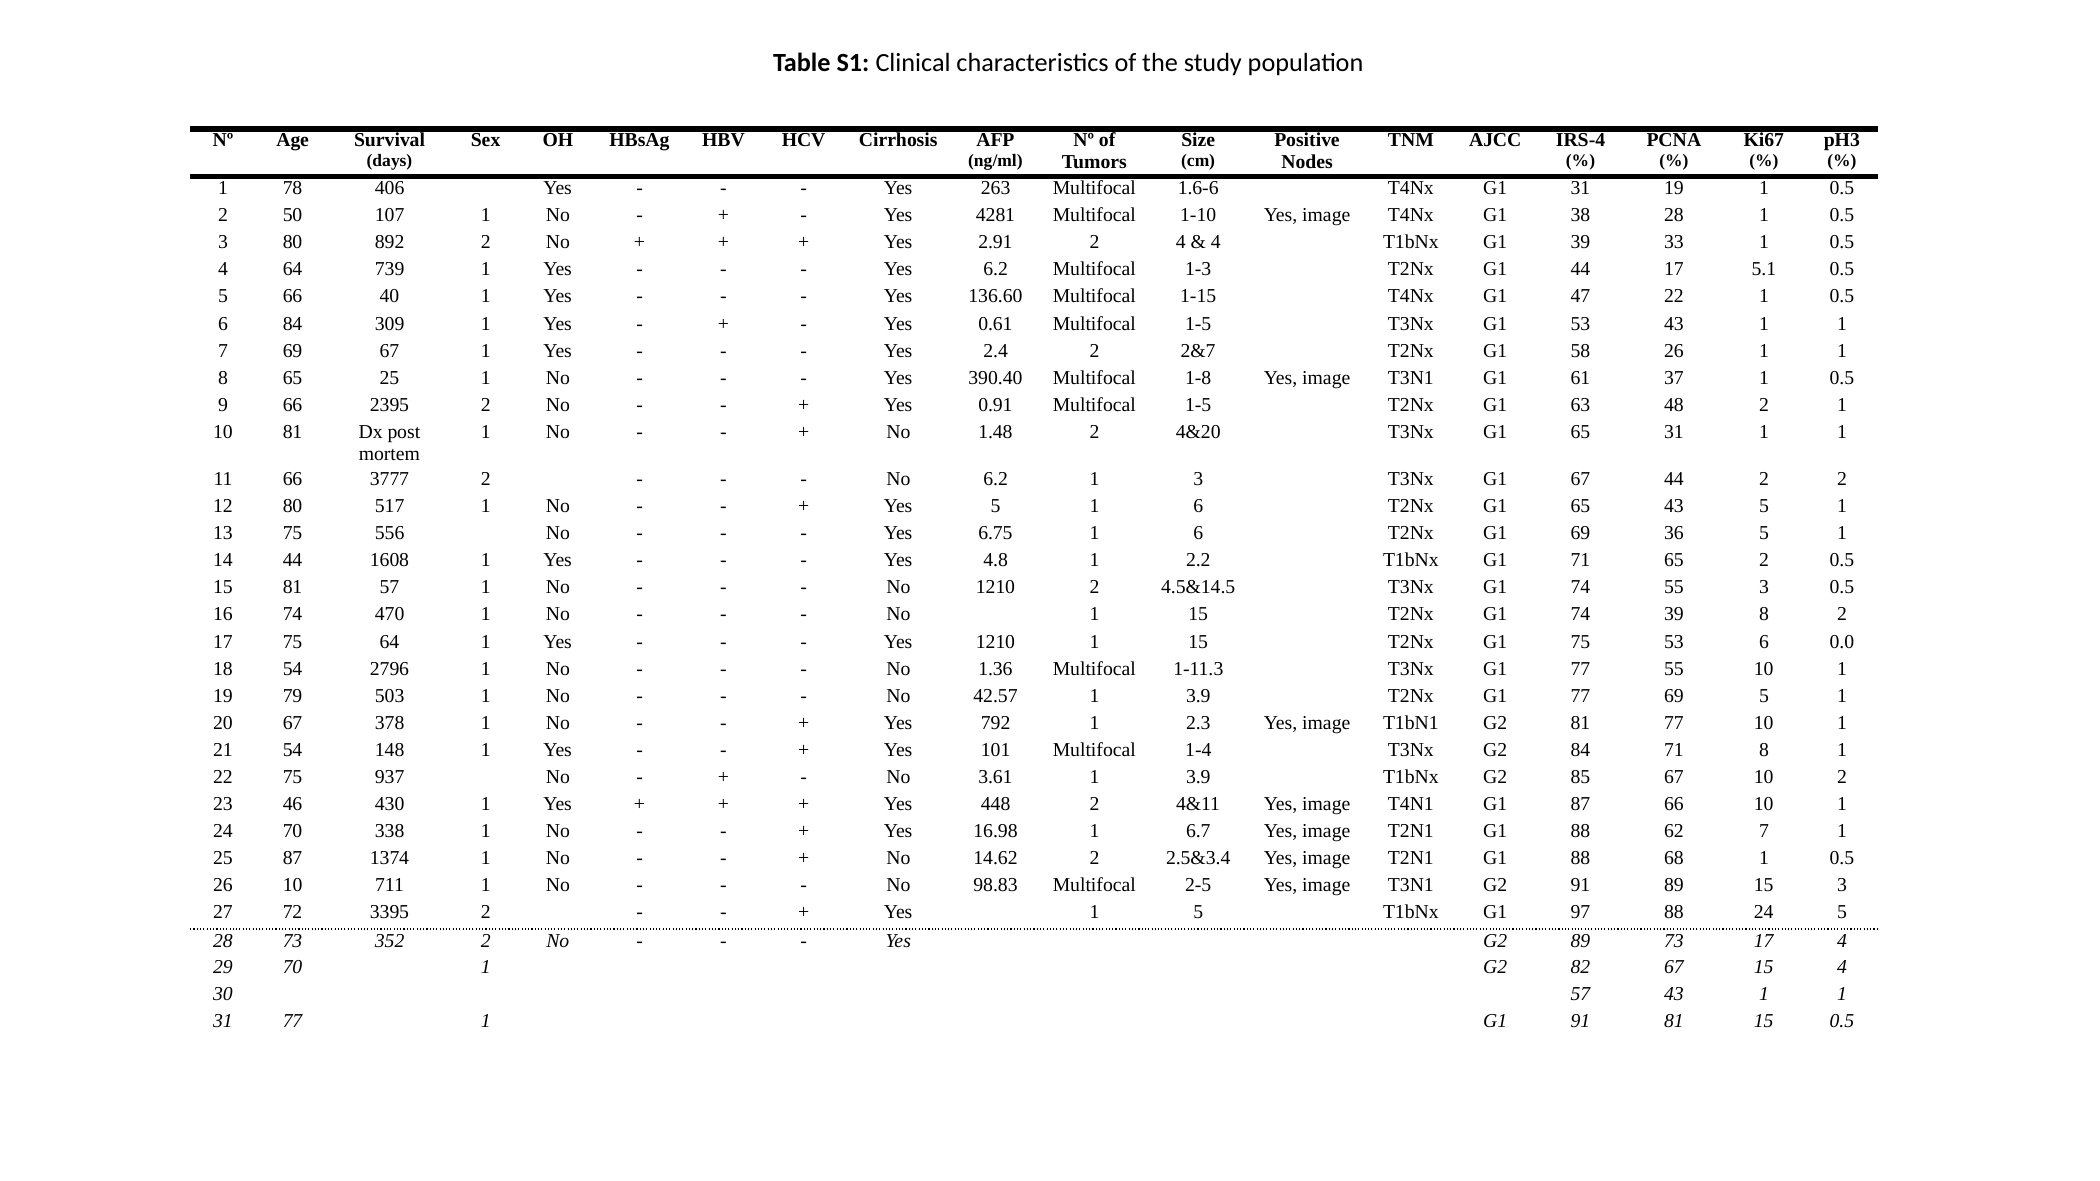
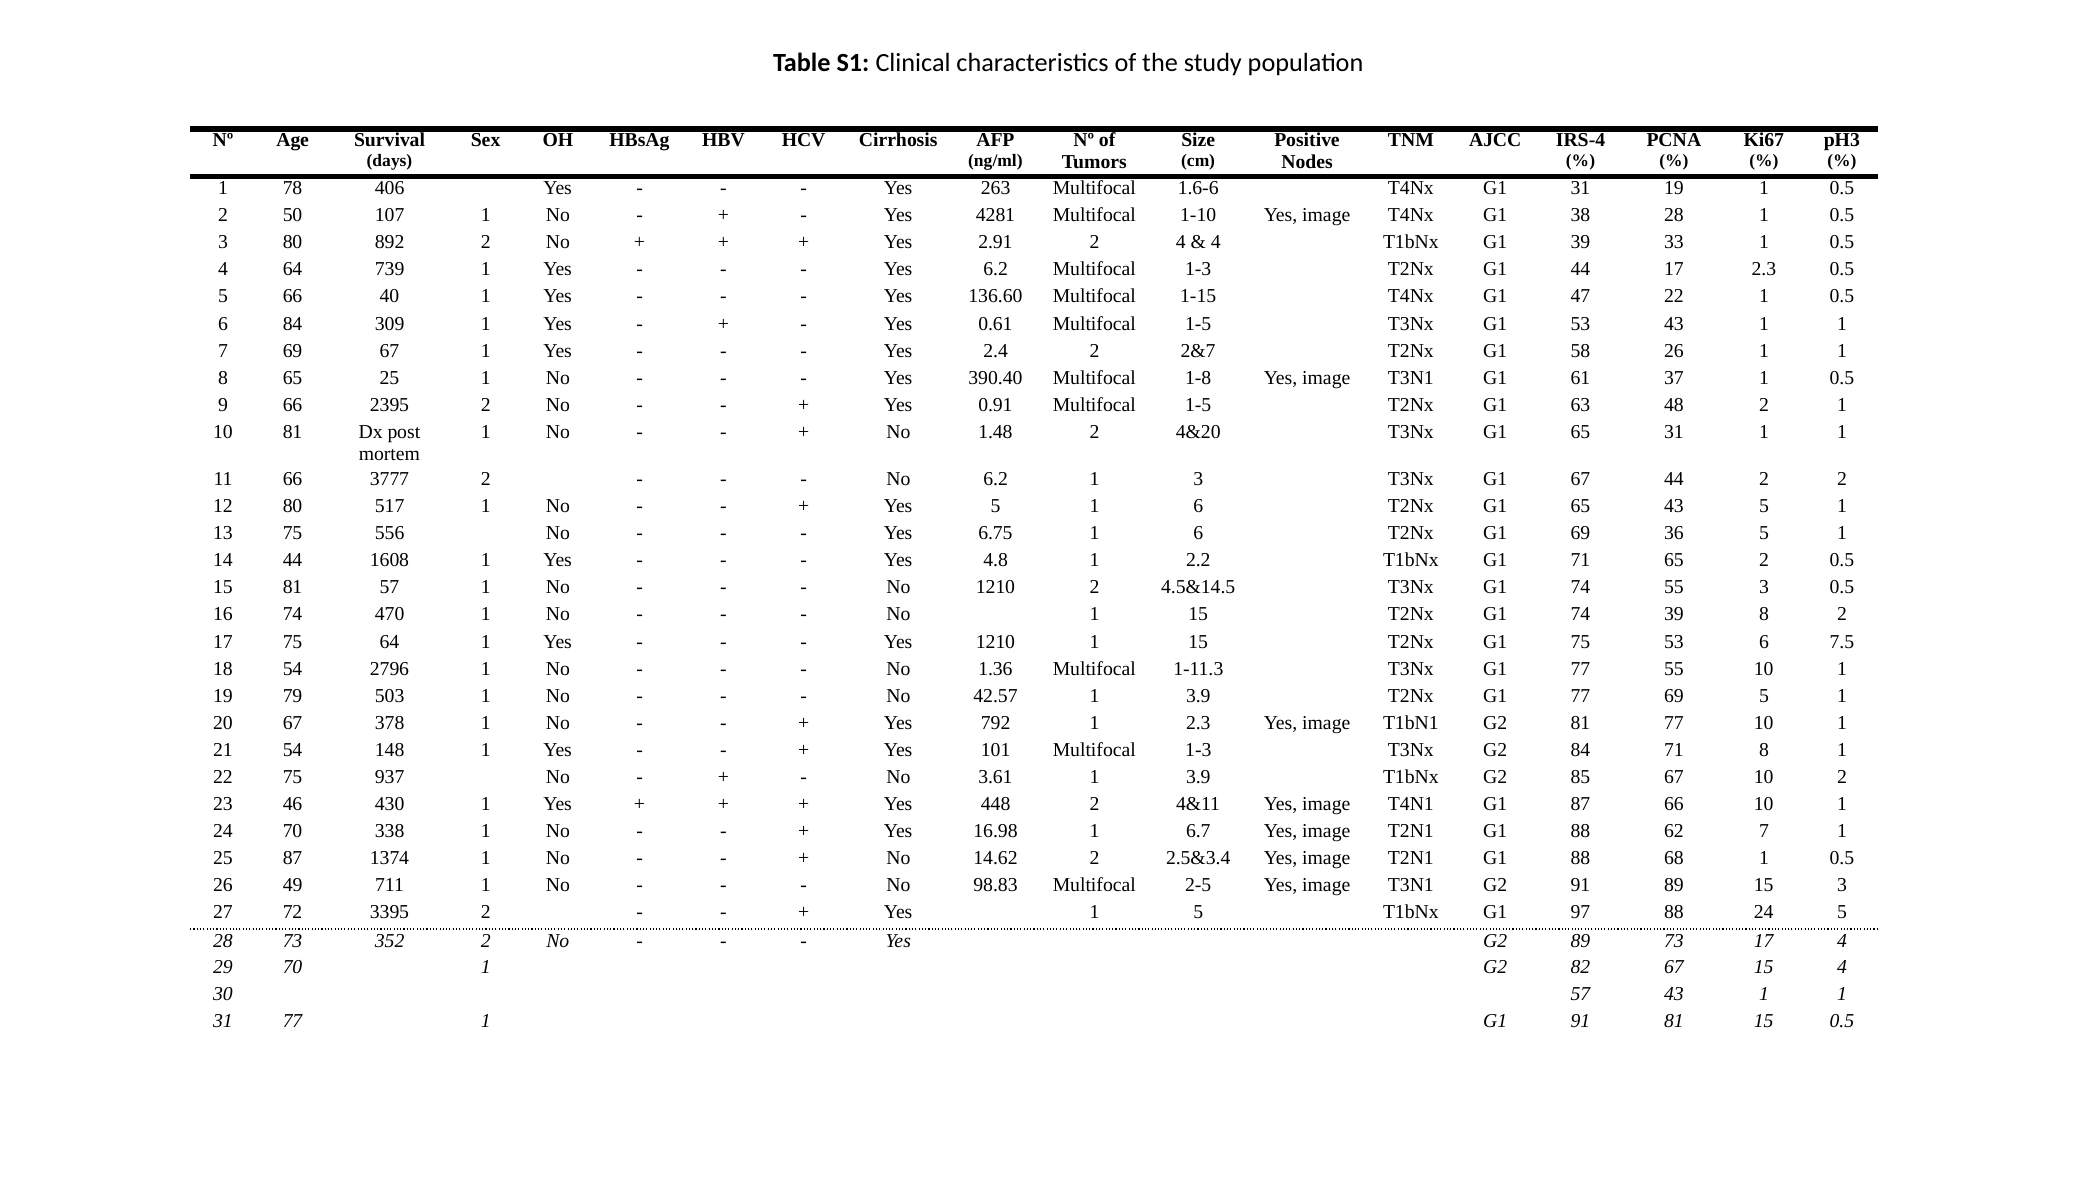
17 5.1: 5.1 -> 2.3
0.0: 0.0 -> 7.5
101 Multifocal 1-4: 1-4 -> 1-3
26 10: 10 -> 49
